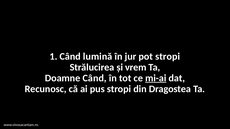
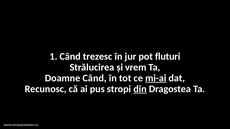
lumină: lumină -> trezesc
pot stropi: stropi -> fluturi
din underline: none -> present
